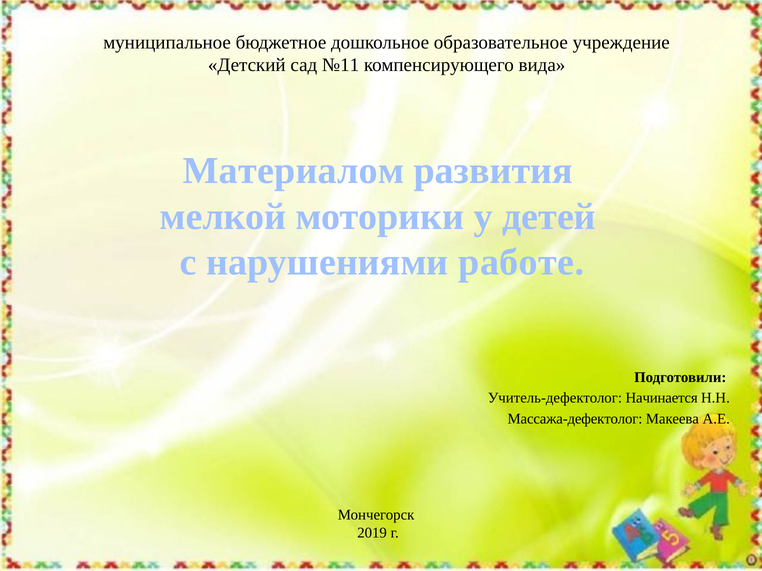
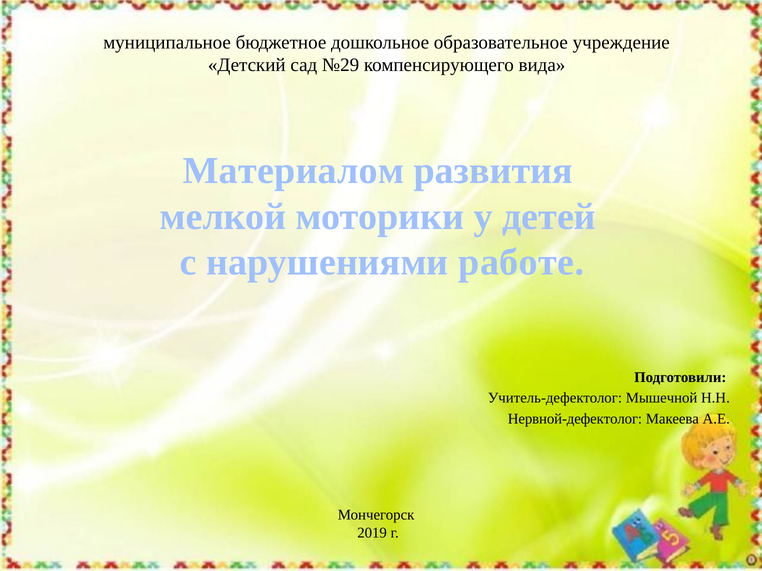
№11: №11 -> №29
Начинается: Начинается -> Мышечной
Массажа-дефектолог: Массажа-дефектолог -> Нервной-дефектолог
